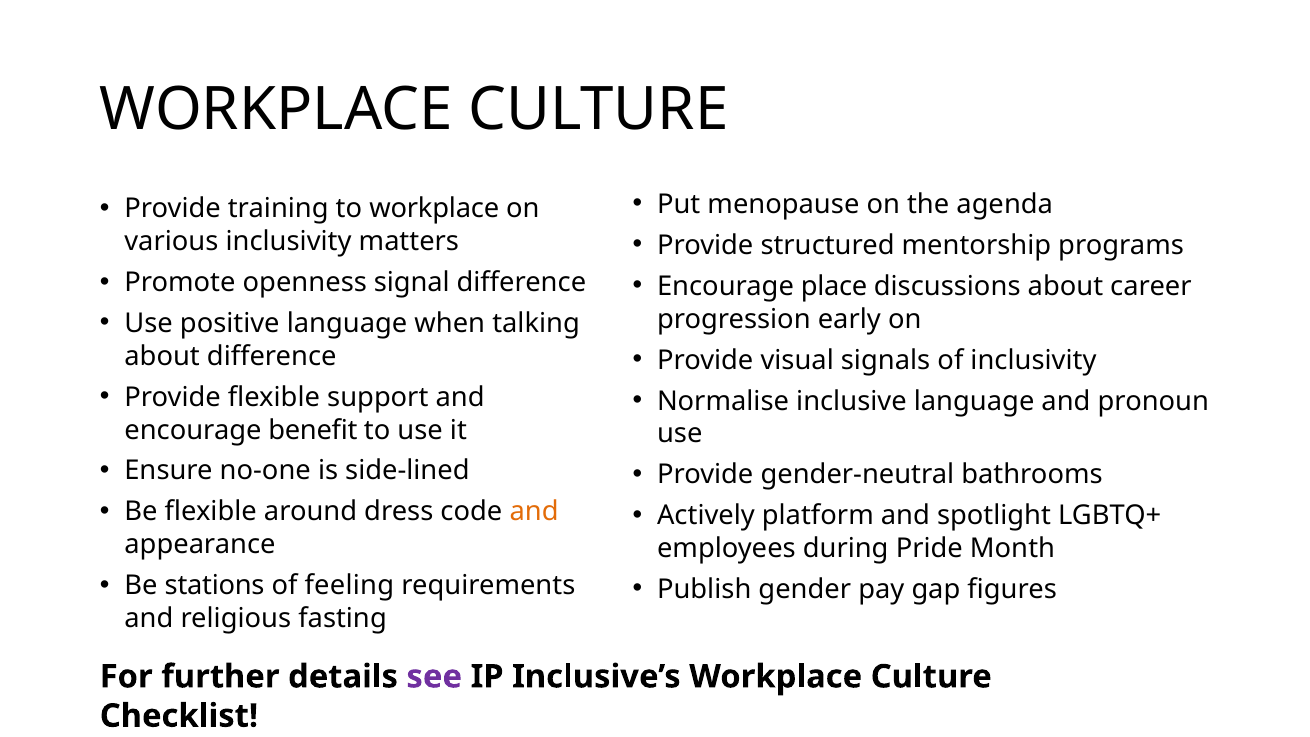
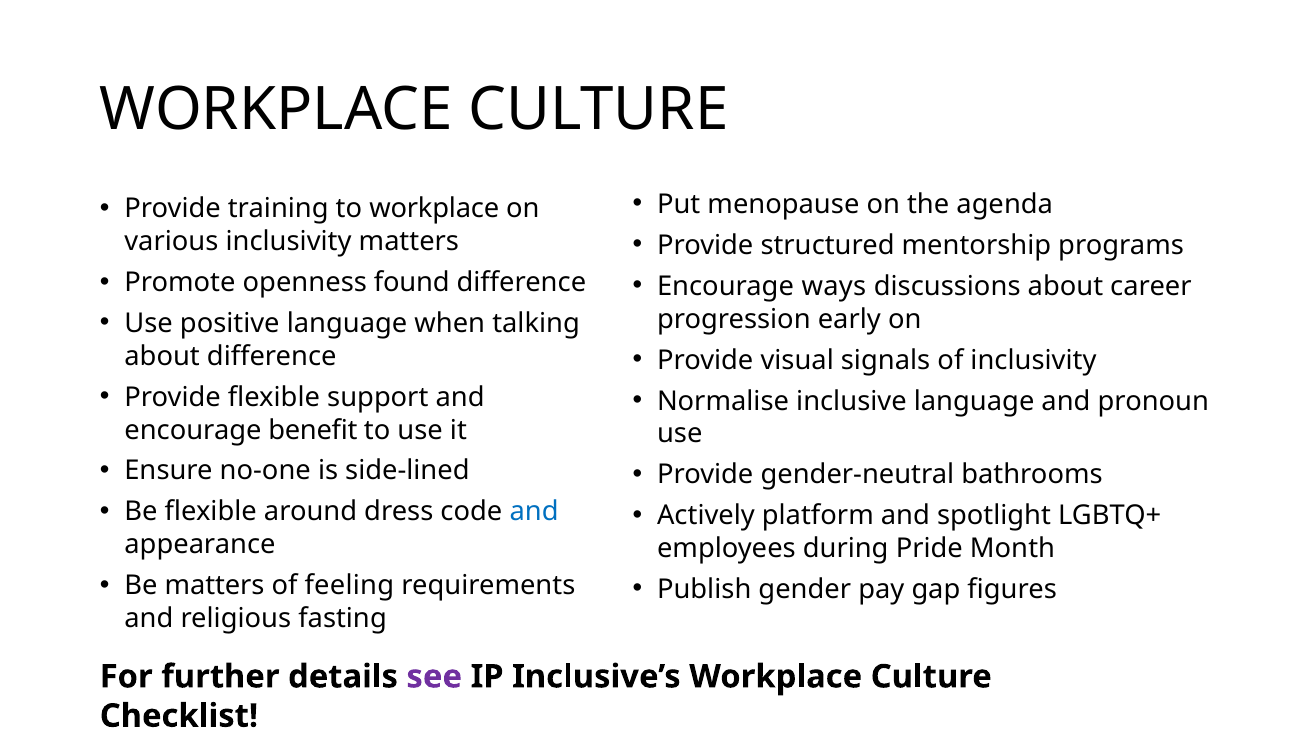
signal: signal -> found
place: place -> ways
and at (534, 512) colour: orange -> blue
Be stations: stations -> matters
